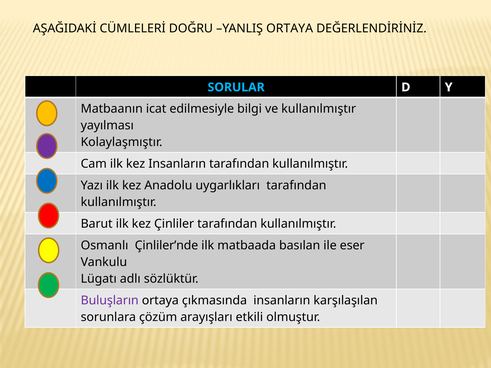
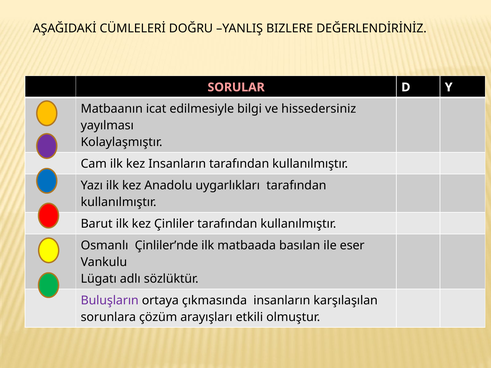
YANLIŞ ORTAYA: ORTAYA -> BIZLERE
SORULAR colour: light blue -> pink
ve kullanılmıştır: kullanılmıştır -> hissedersiniz
